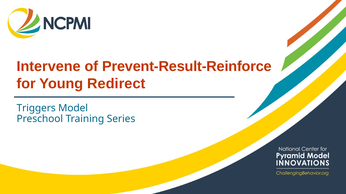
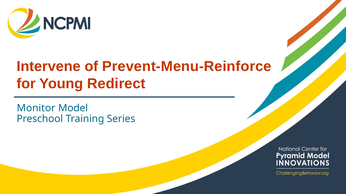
Prevent-Result-Reinforce: Prevent-Result-Reinforce -> Prevent-Menu-Reinforce
Triggers: Triggers -> Monitor
